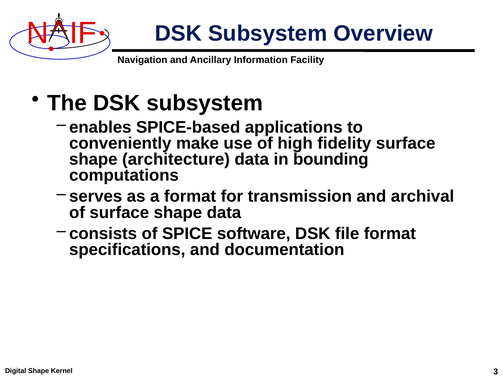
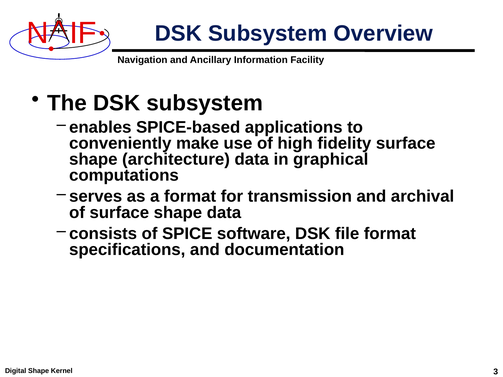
bounding: bounding -> graphical
